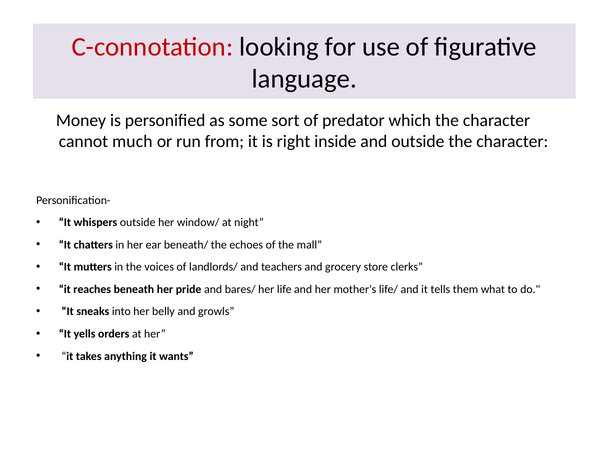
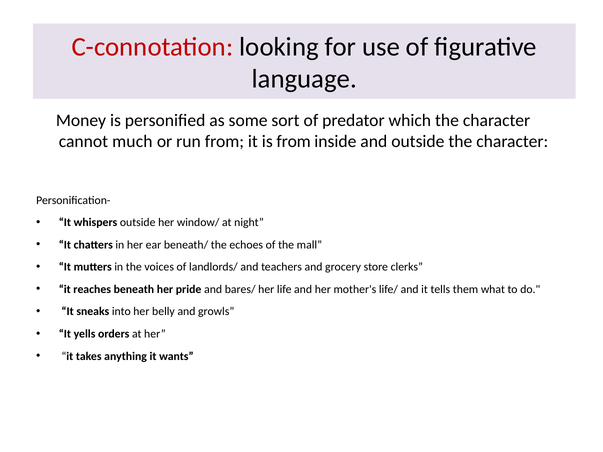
is right: right -> from
